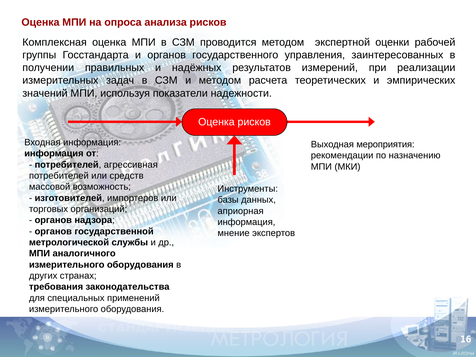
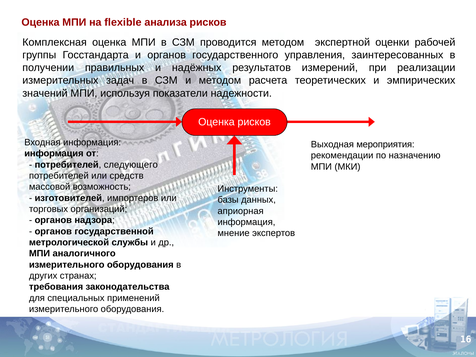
опроса: опроса -> flexible
агрессивная: агрессивная -> следующего
